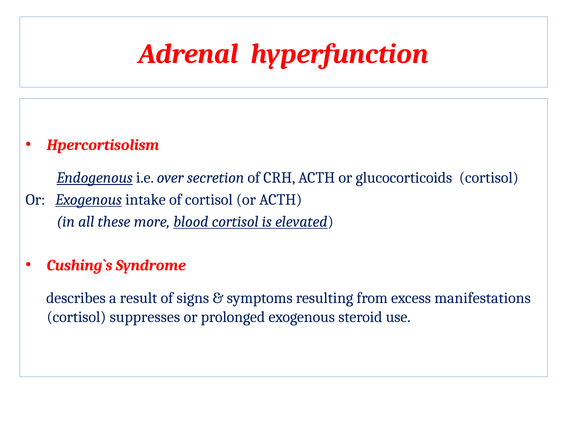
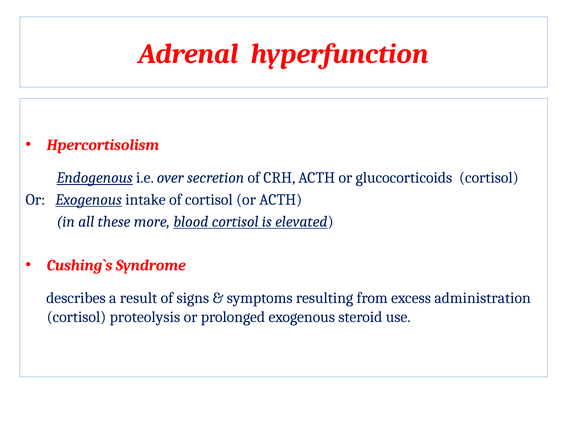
manifestations: manifestations -> administration
suppresses: suppresses -> proteolysis
